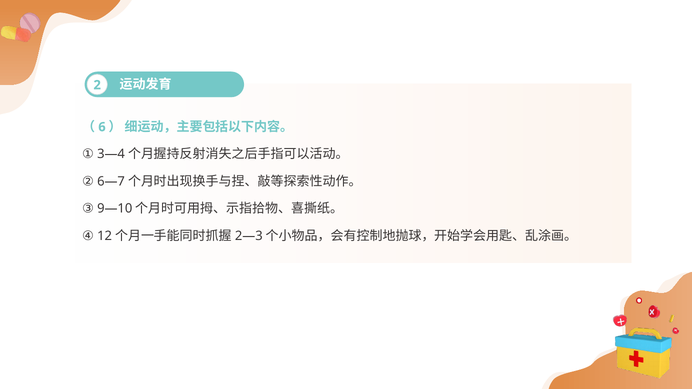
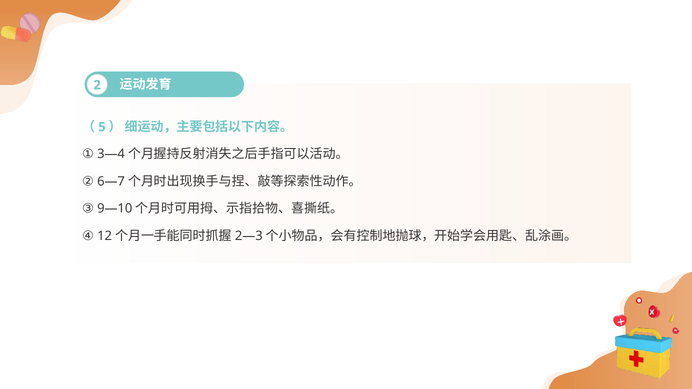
6: 6 -> 5
